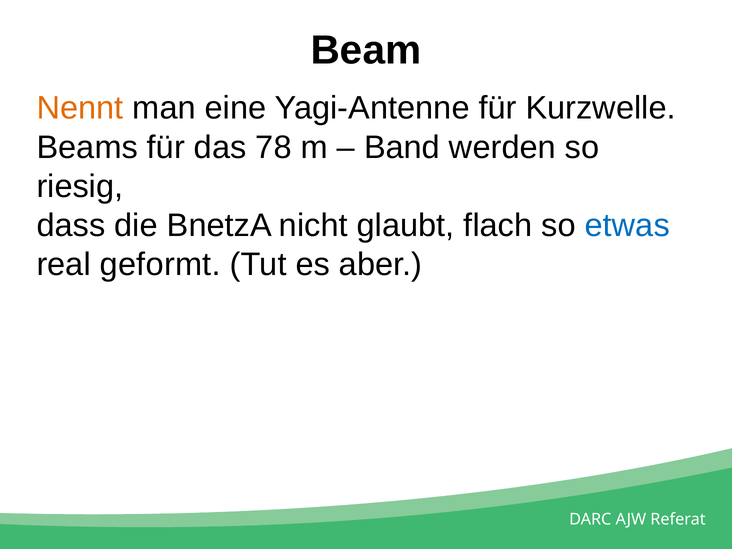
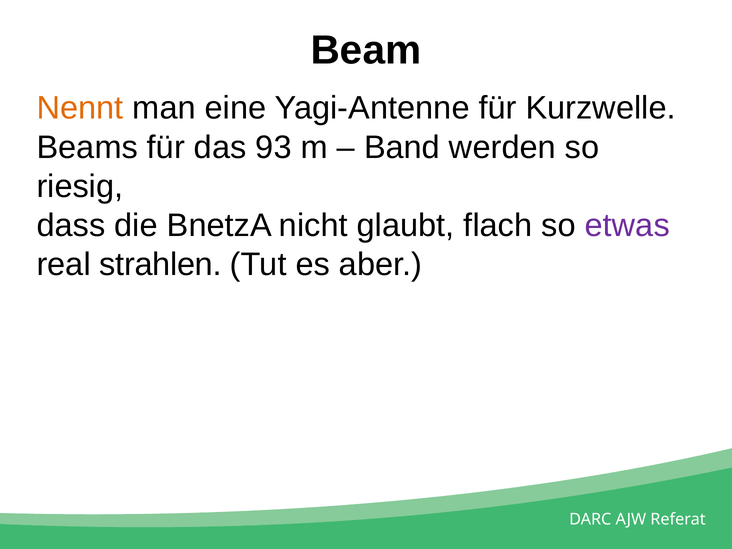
78: 78 -> 93
etwas colour: blue -> purple
geformt: geformt -> strahlen
